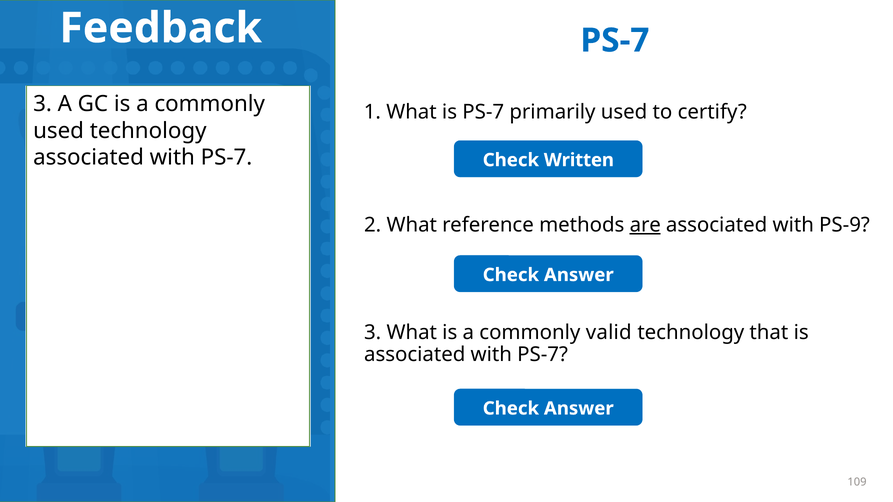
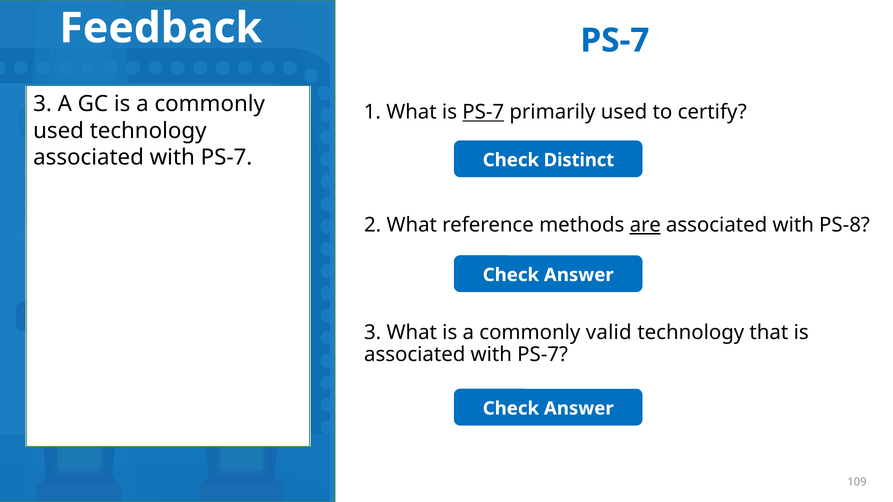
PS-7 at (483, 112) underline: none -> present
Written: Written -> Distinct
PS-9: PS-9 -> PS-8
